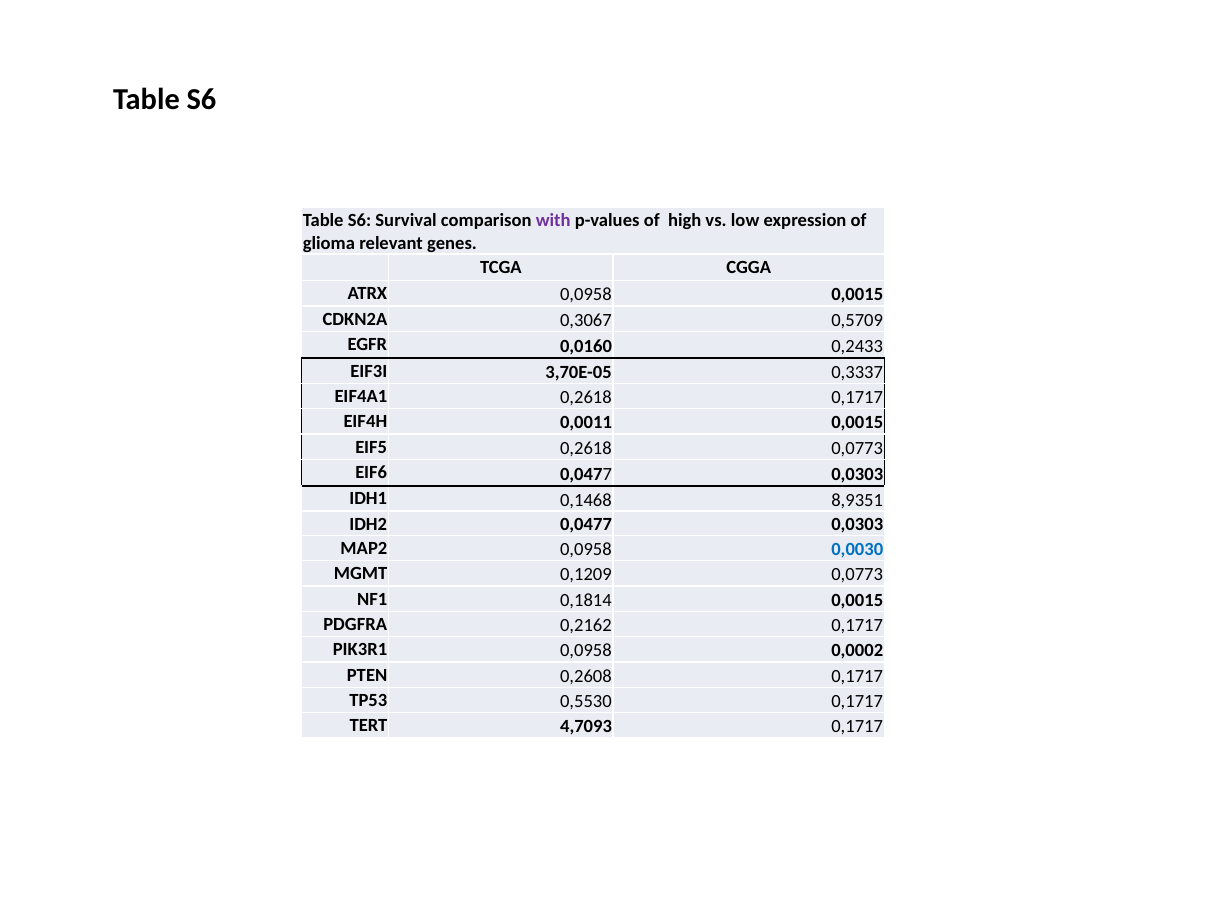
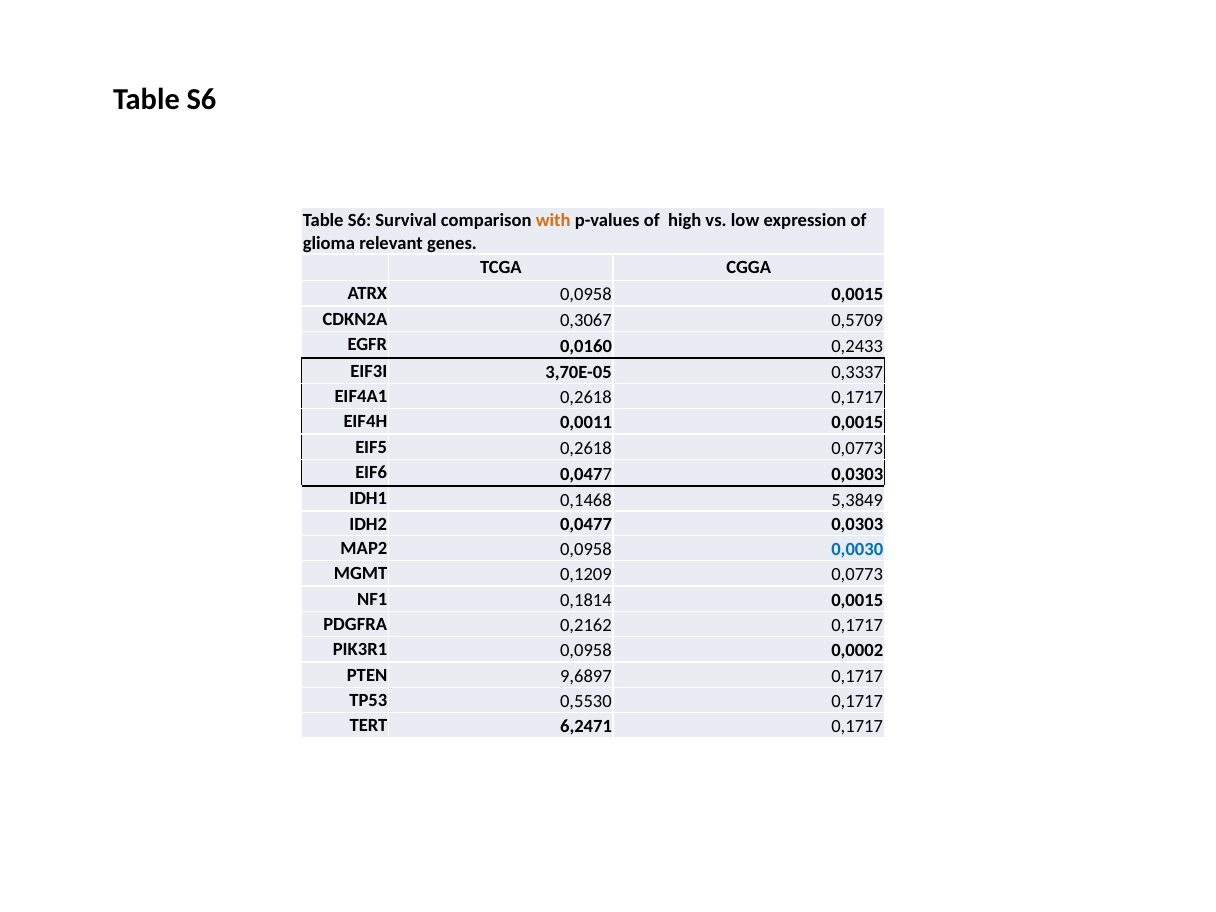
with colour: purple -> orange
8,9351: 8,9351 -> 5,3849
0,2608: 0,2608 -> 9,6897
4,7093: 4,7093 -> 6,2471
